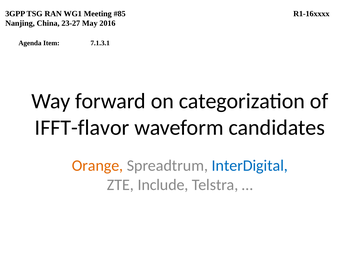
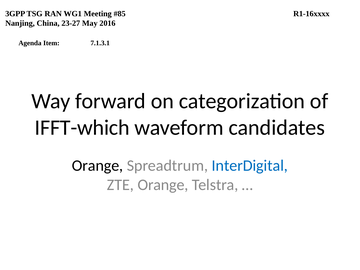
IFFT-flavor: IFFT-flavor -> IFFT-which
Orange at (98, 166) colour: orange -> black
ZTE Include: Include -> Orange
